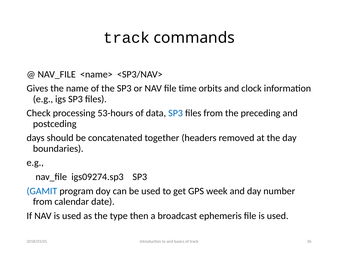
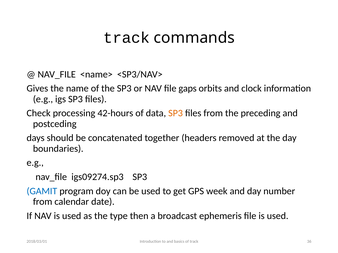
time: time -> gaps
53-hours: 53-hours -> 42-hours
SP3 at (176, 113) colour: blue -> orange
